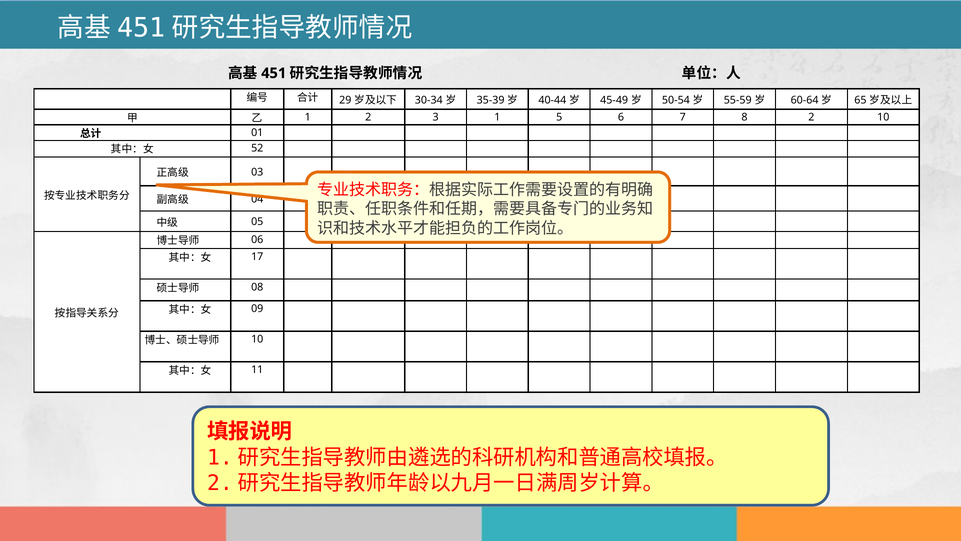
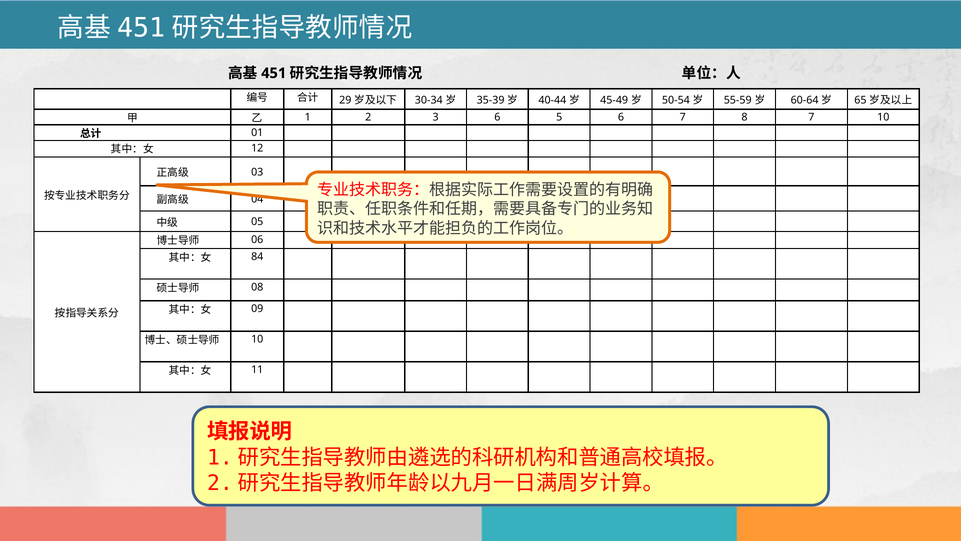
3 1: 1 -> 6
8 2: 2 -> 7
52: 52 -> 12
17: 17 -> 84
